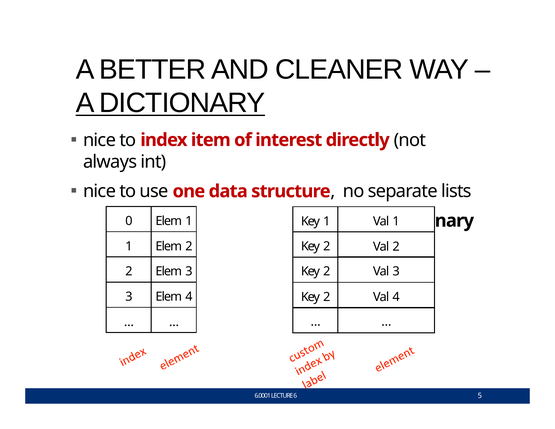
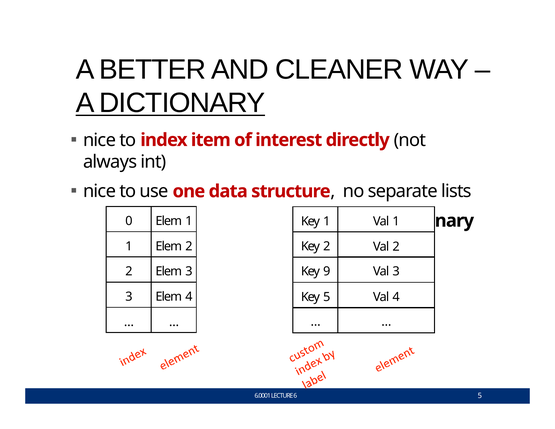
2 at (327, 271): 2 -> 9
2 at (327, 297): 2 -> 5
